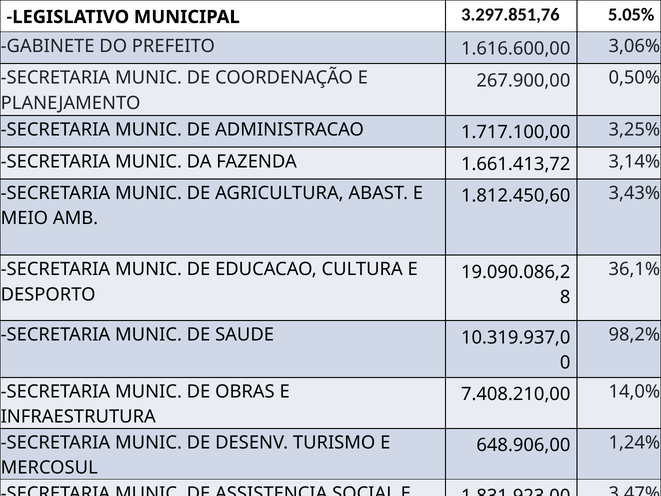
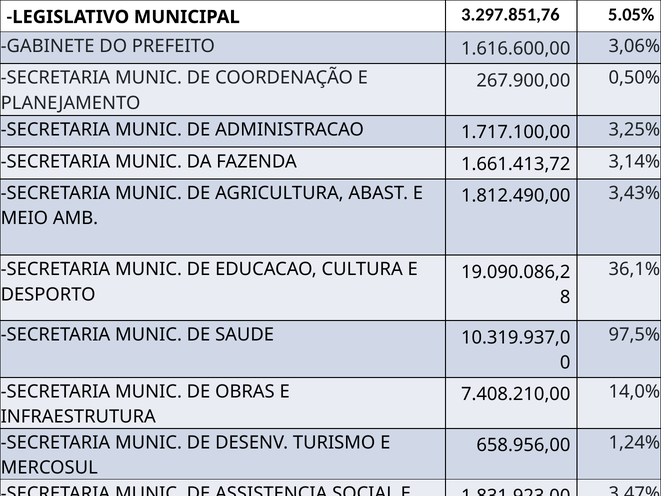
1.812.450,60: 1.812.450,60 -> 1.812.490,00
98,2%: 98,2% -> 97,5%
648.906,00: 648.906,00 -> 658.956,00
